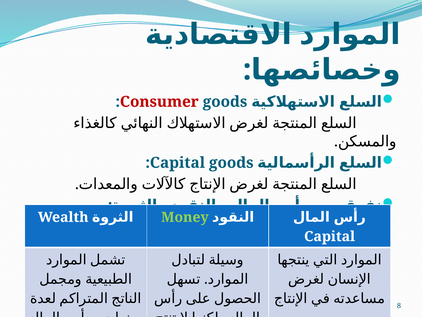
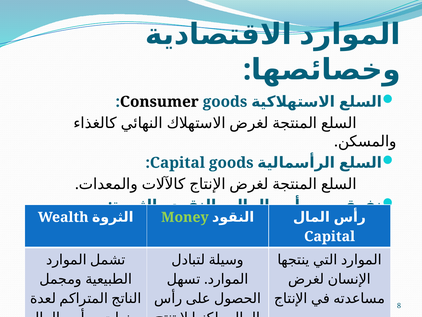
Consumer colour: red -> black
